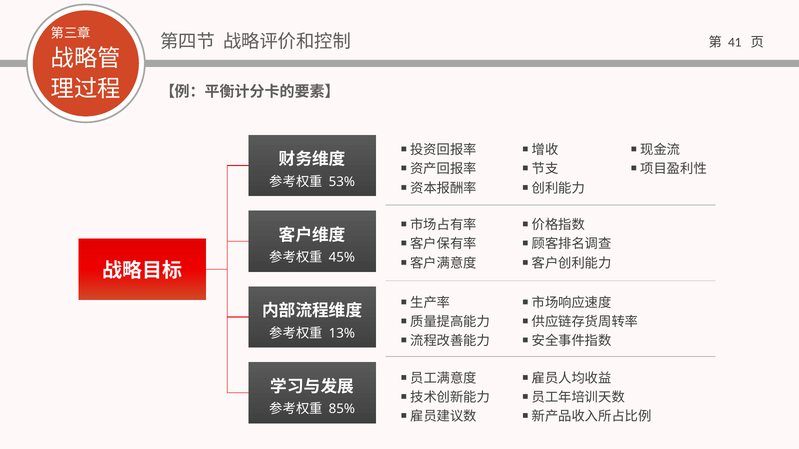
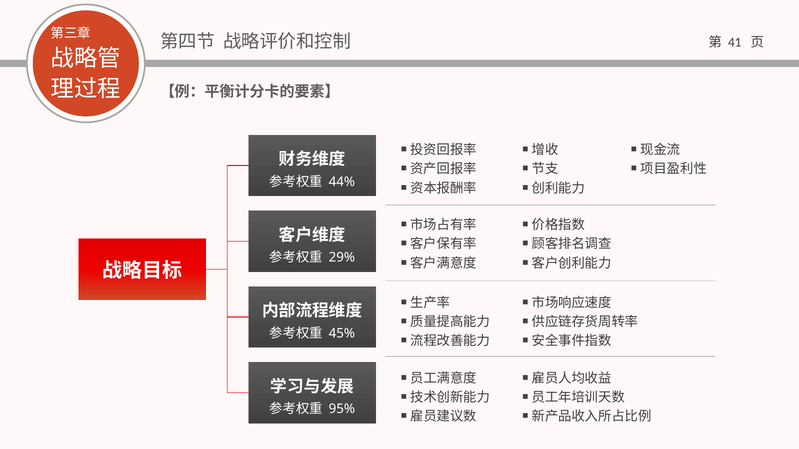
53%: 53% -> 44%
45%: 45% -> 29%
13%: 13% -> 45%
85%: 85% -> 95%
